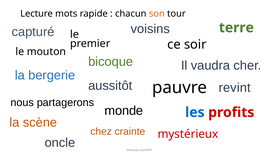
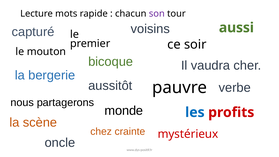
son colour: orange -> purple
terre: terre -> aussi
revint: revint -> verbe
